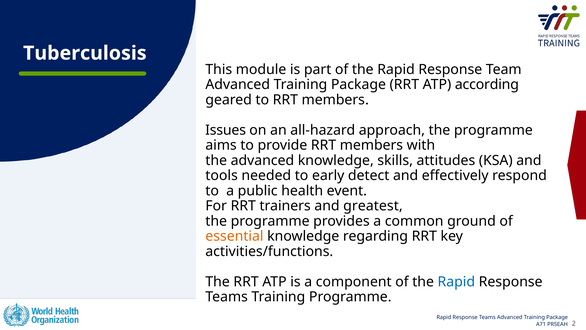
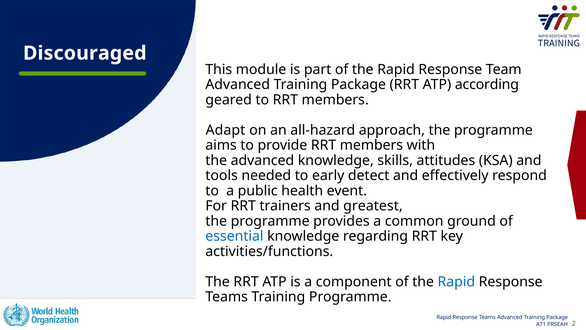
Tuberculosis: Tuberculosis -> Discouraged
Issues: Issues -> Adapt
essential colour: orange -> blue
